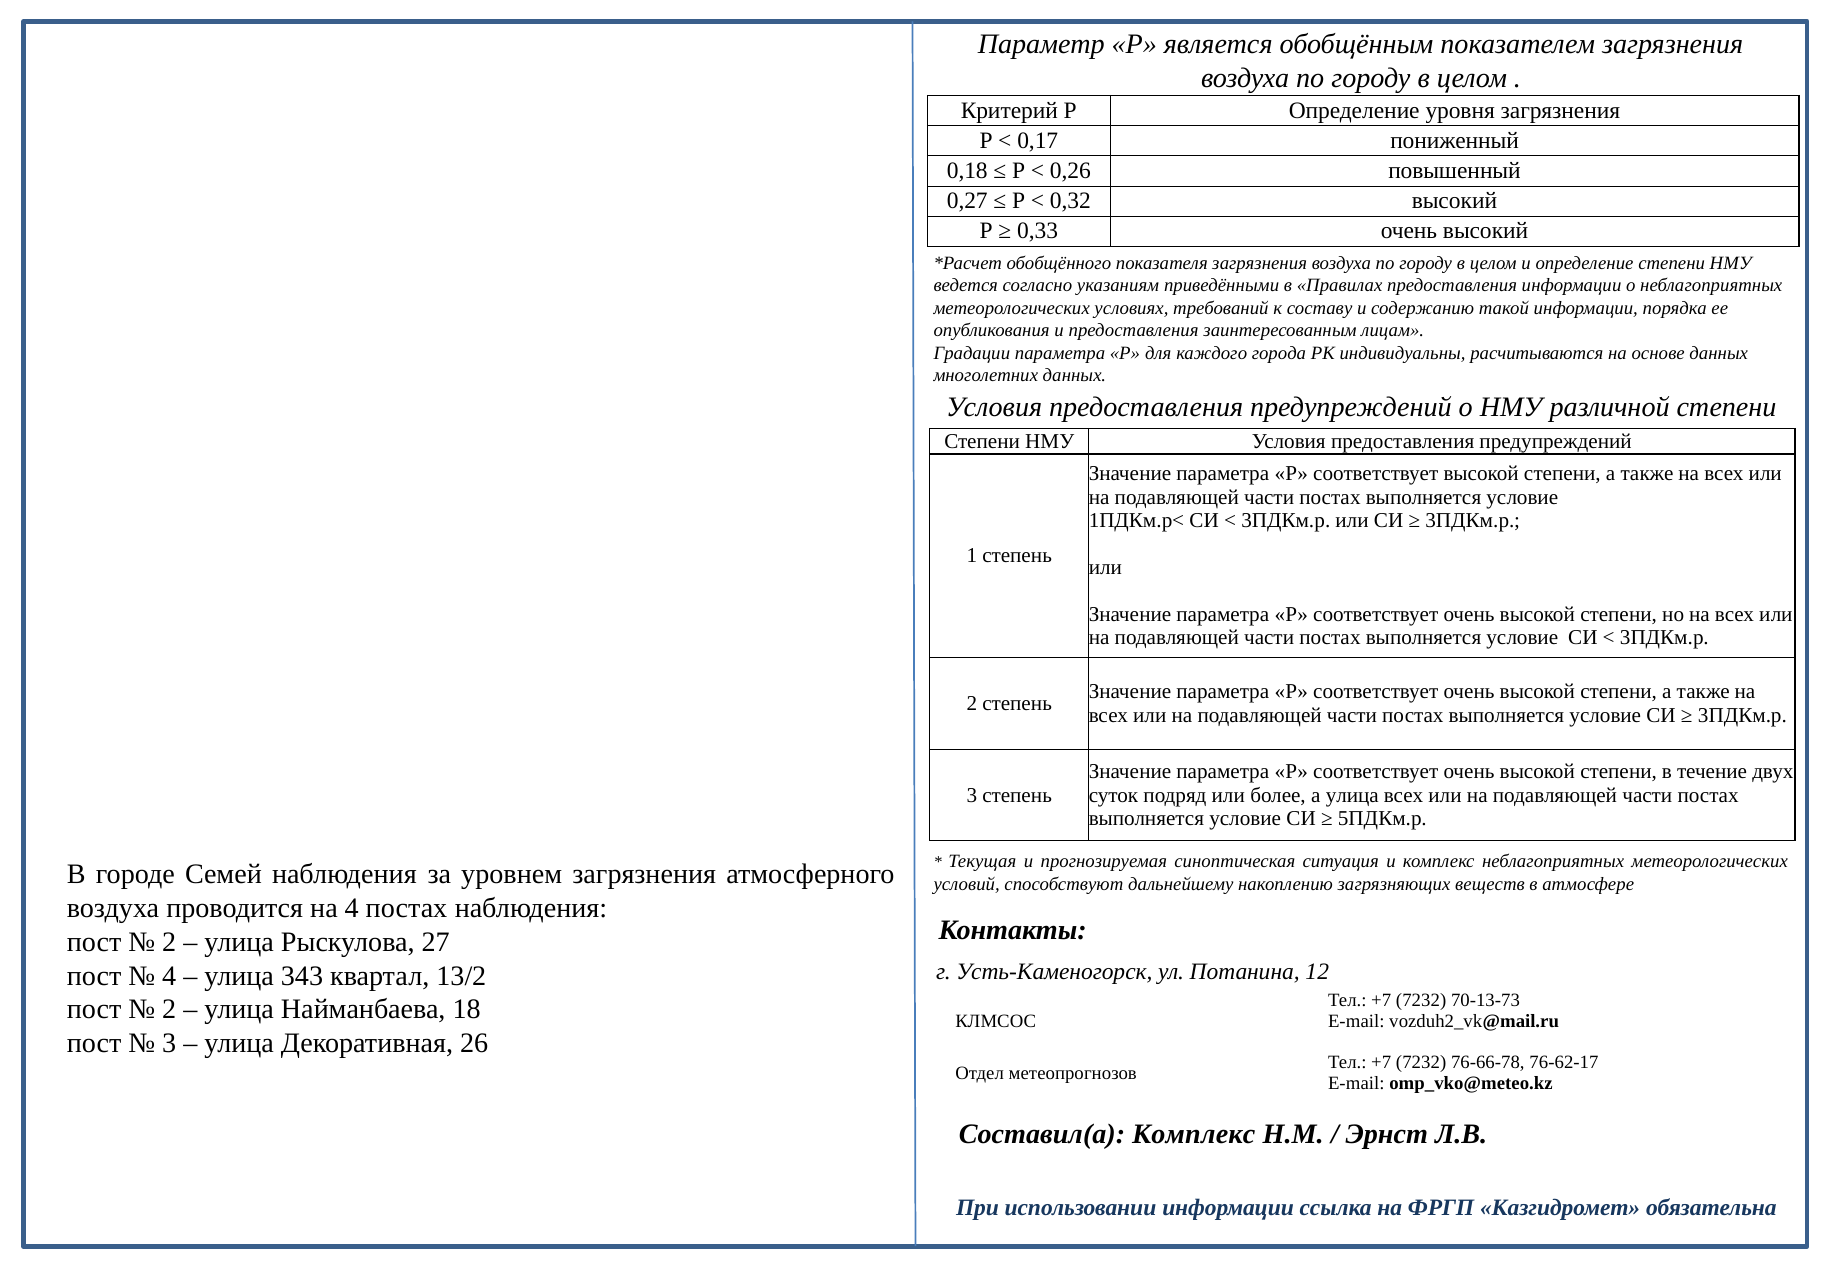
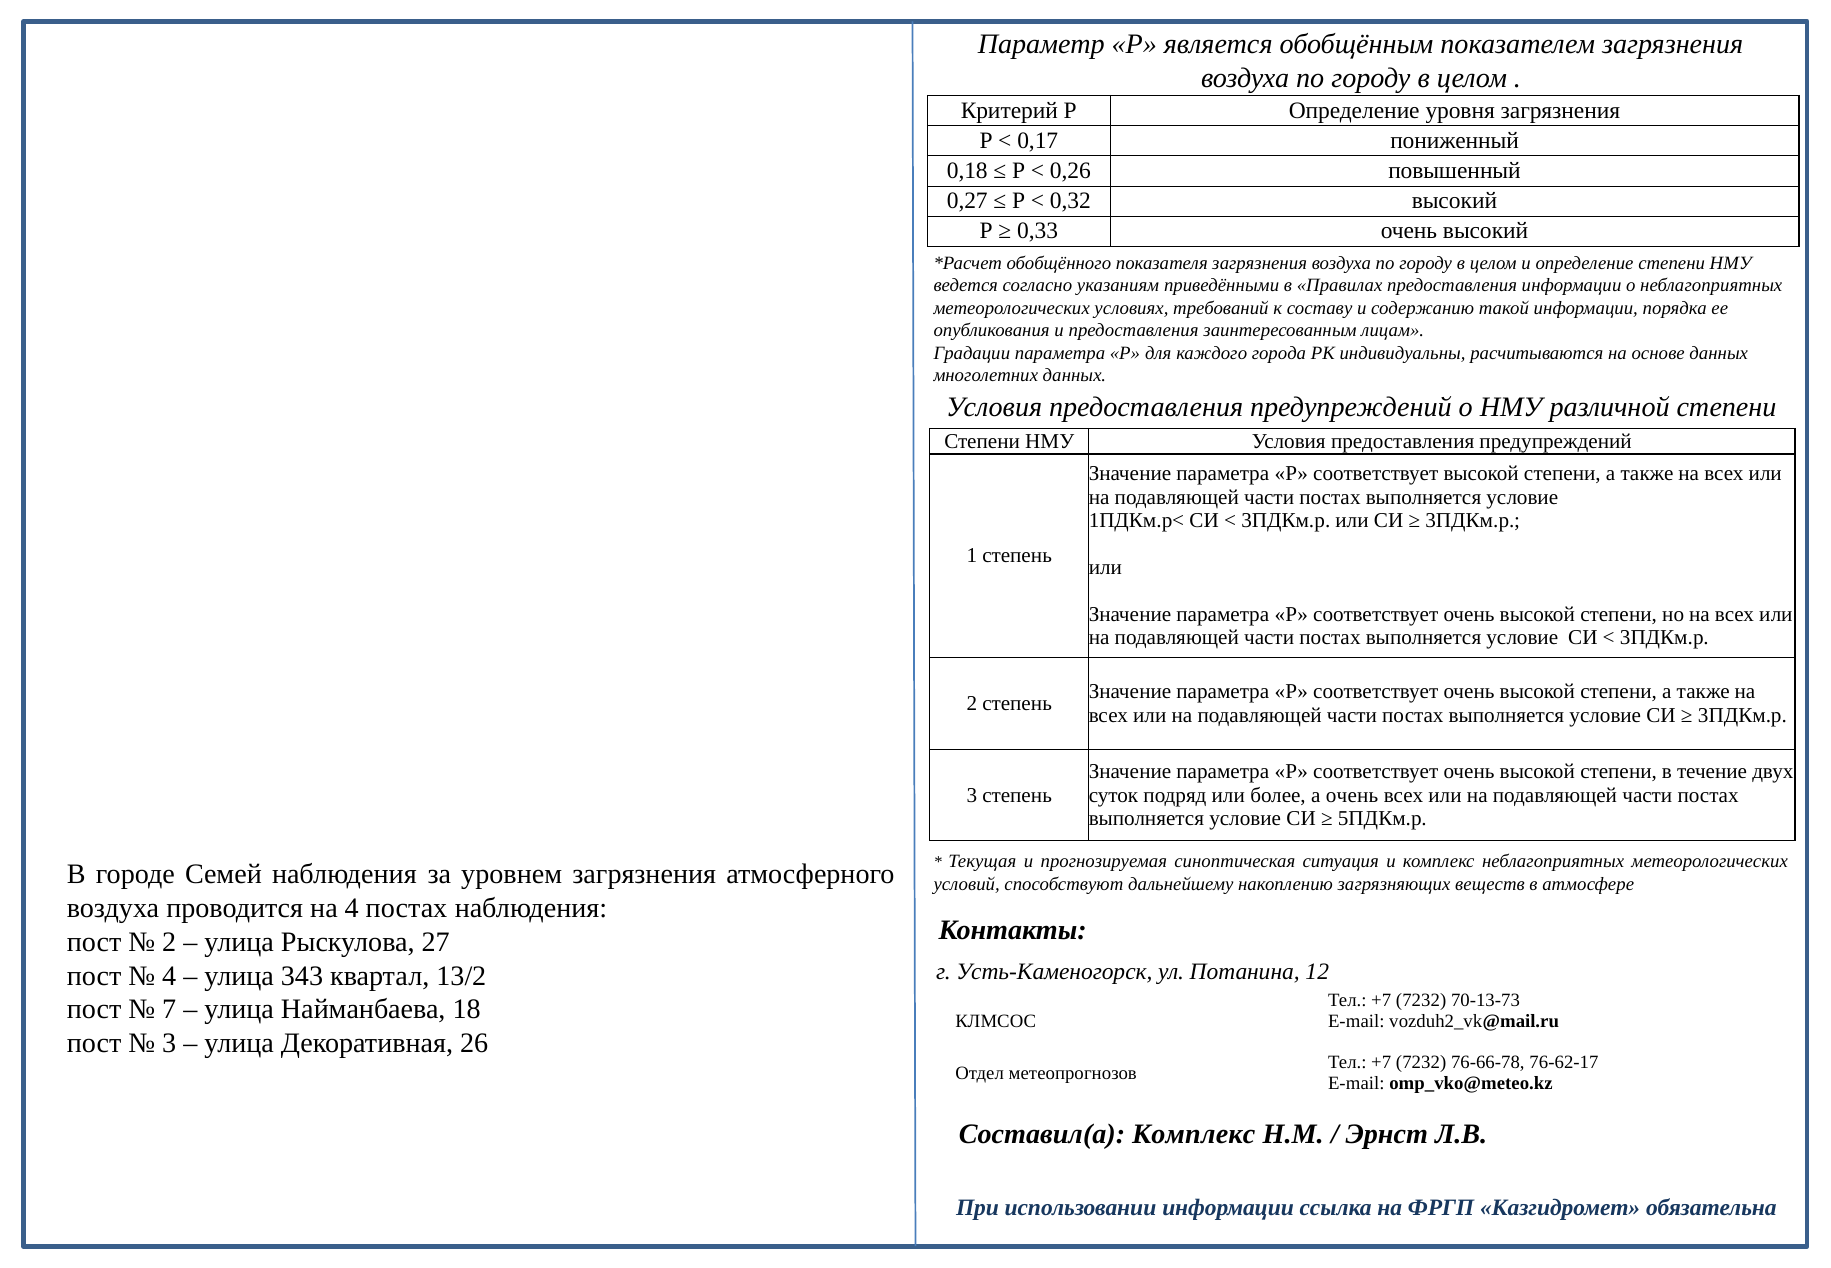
а улица: улица -> очень
2 at (169, 1009): 2 -> 7
